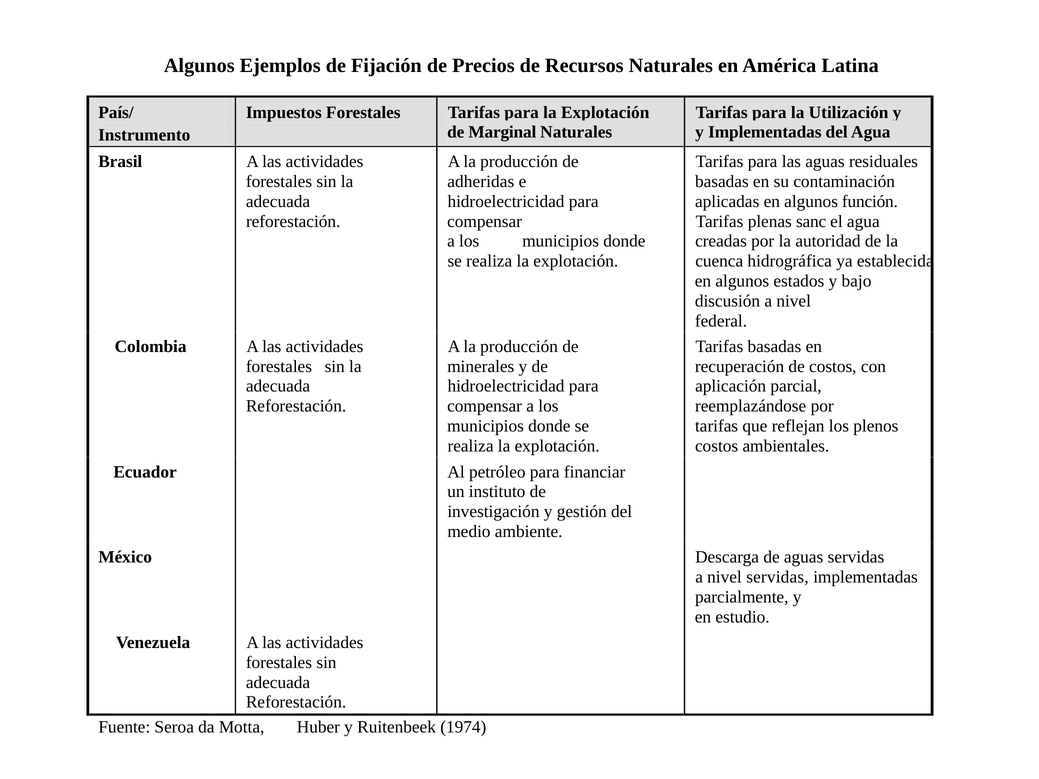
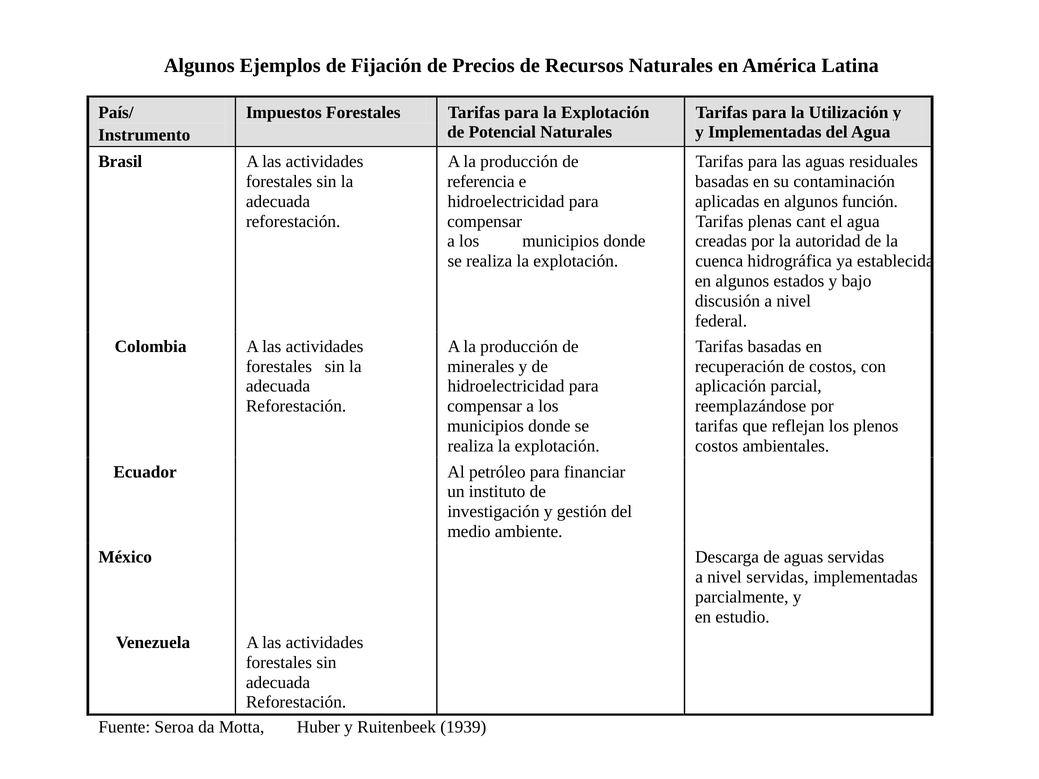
Marginal: Marginal -> Potencial
adheridas: adheridas -> referencia
sanc: sanc -> cant
1974: 1974 -> 1939
